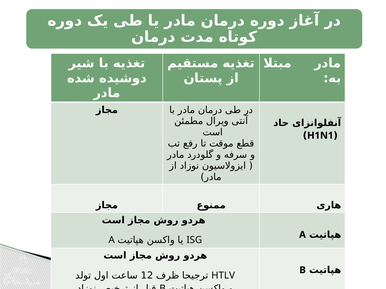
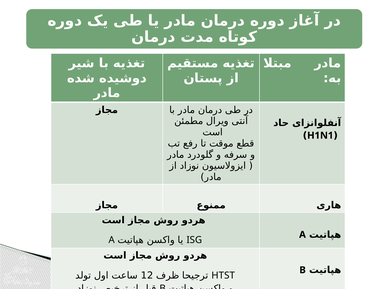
HTLV: HTLV -> HTST
